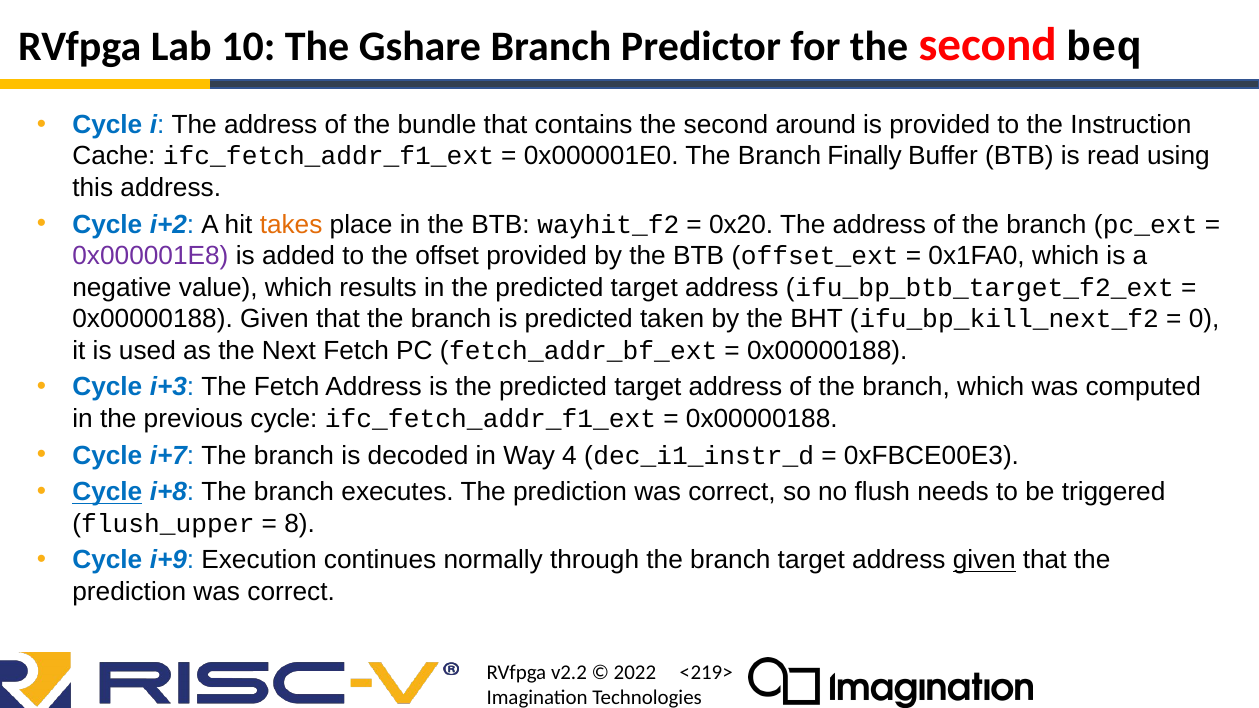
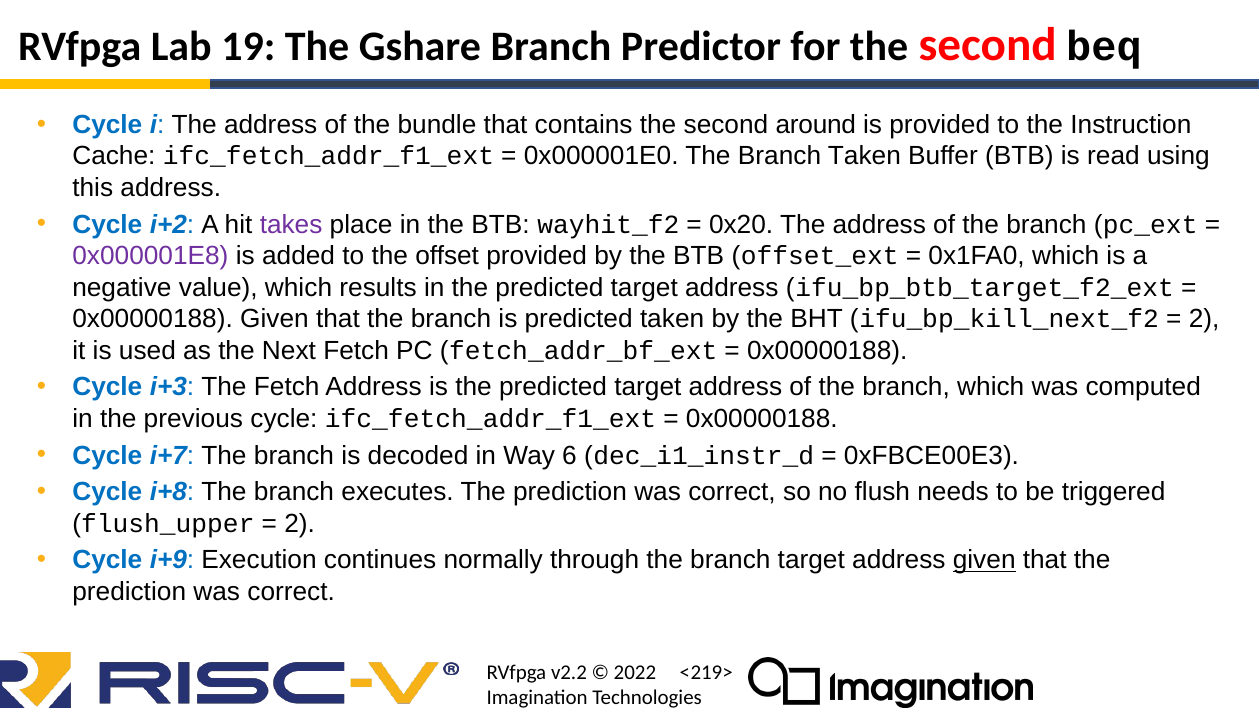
10: 10 -> 19
Branch Finally: Finally -> Taken
takes colour: orange -> purple
0 at (1204, 319): 0 -> 2
4: 4 -> 6
Cycle at (107, 492) underline: present -> none
8 at (300, 524): 8 -> 2
